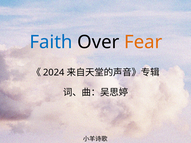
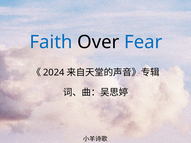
Fear colour: orange -> blue
